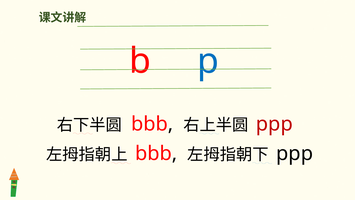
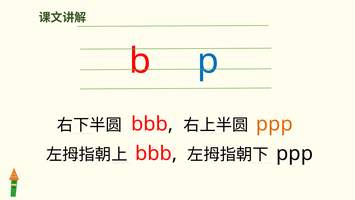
ppp at (274, 124) colour: red -> orange
